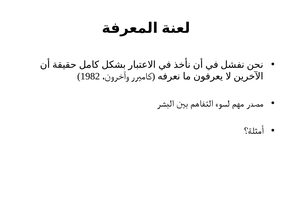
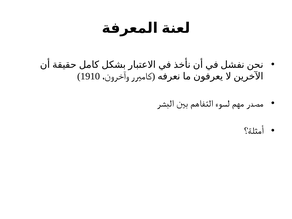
1982: 1982 -> 1910
